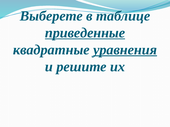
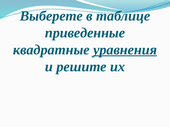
приведенные underline: present -> none
